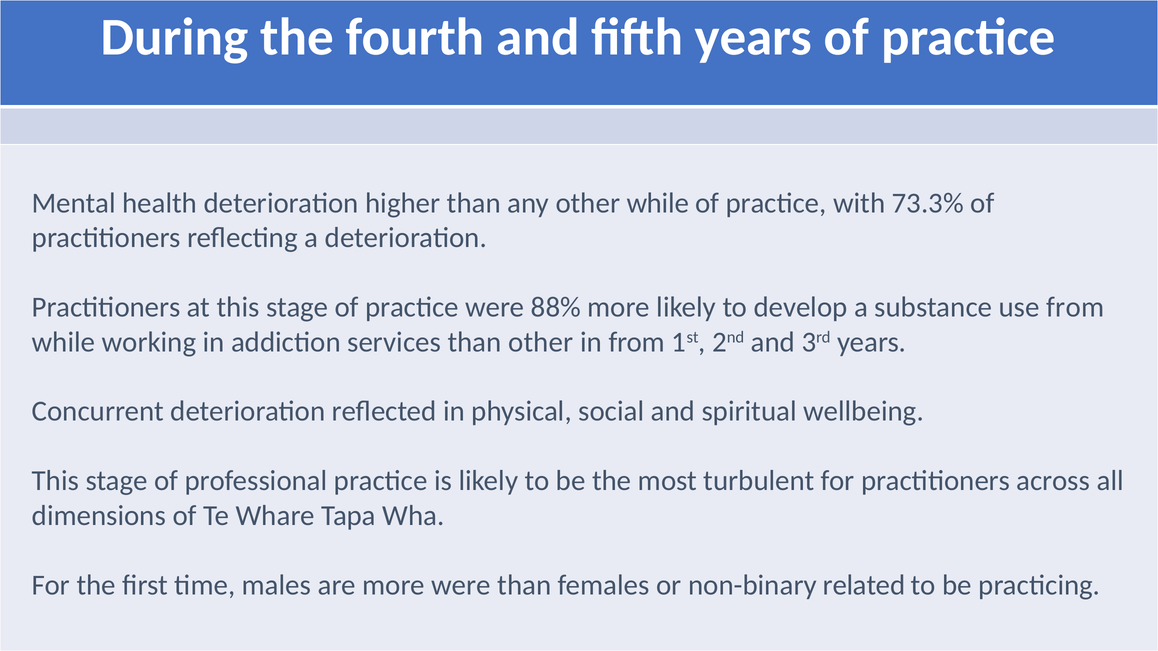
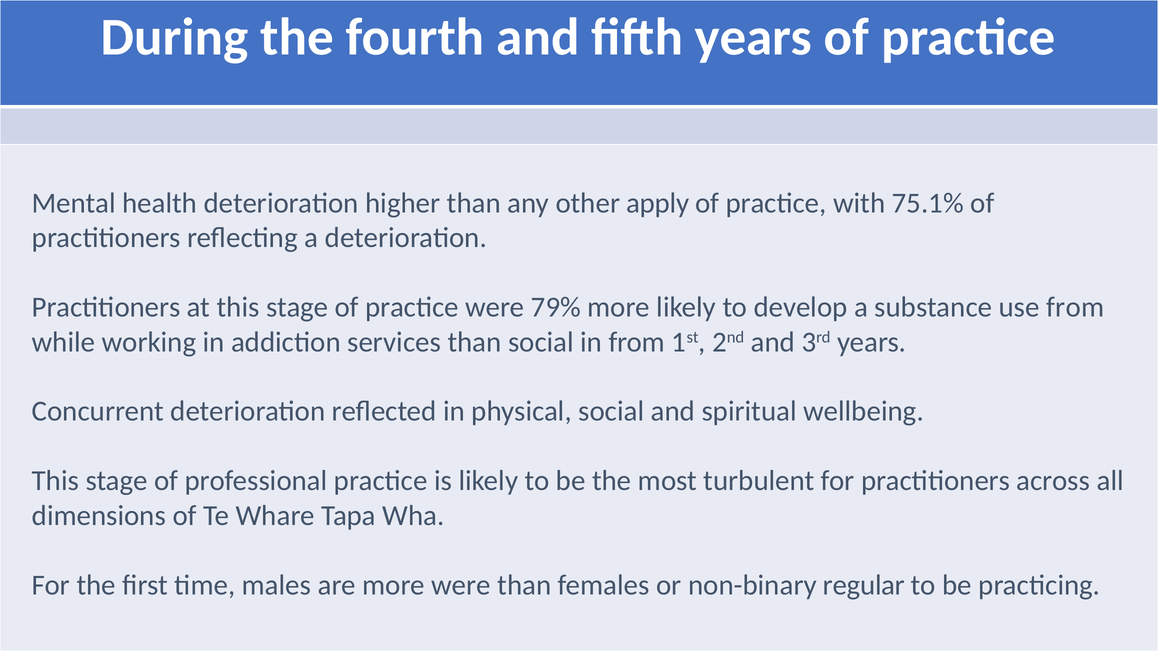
other while: while -> apply
73.3%: 73.3% -> 75.1%
88%: 88% -> 79%
than other: other -> social
related: related -> regular
